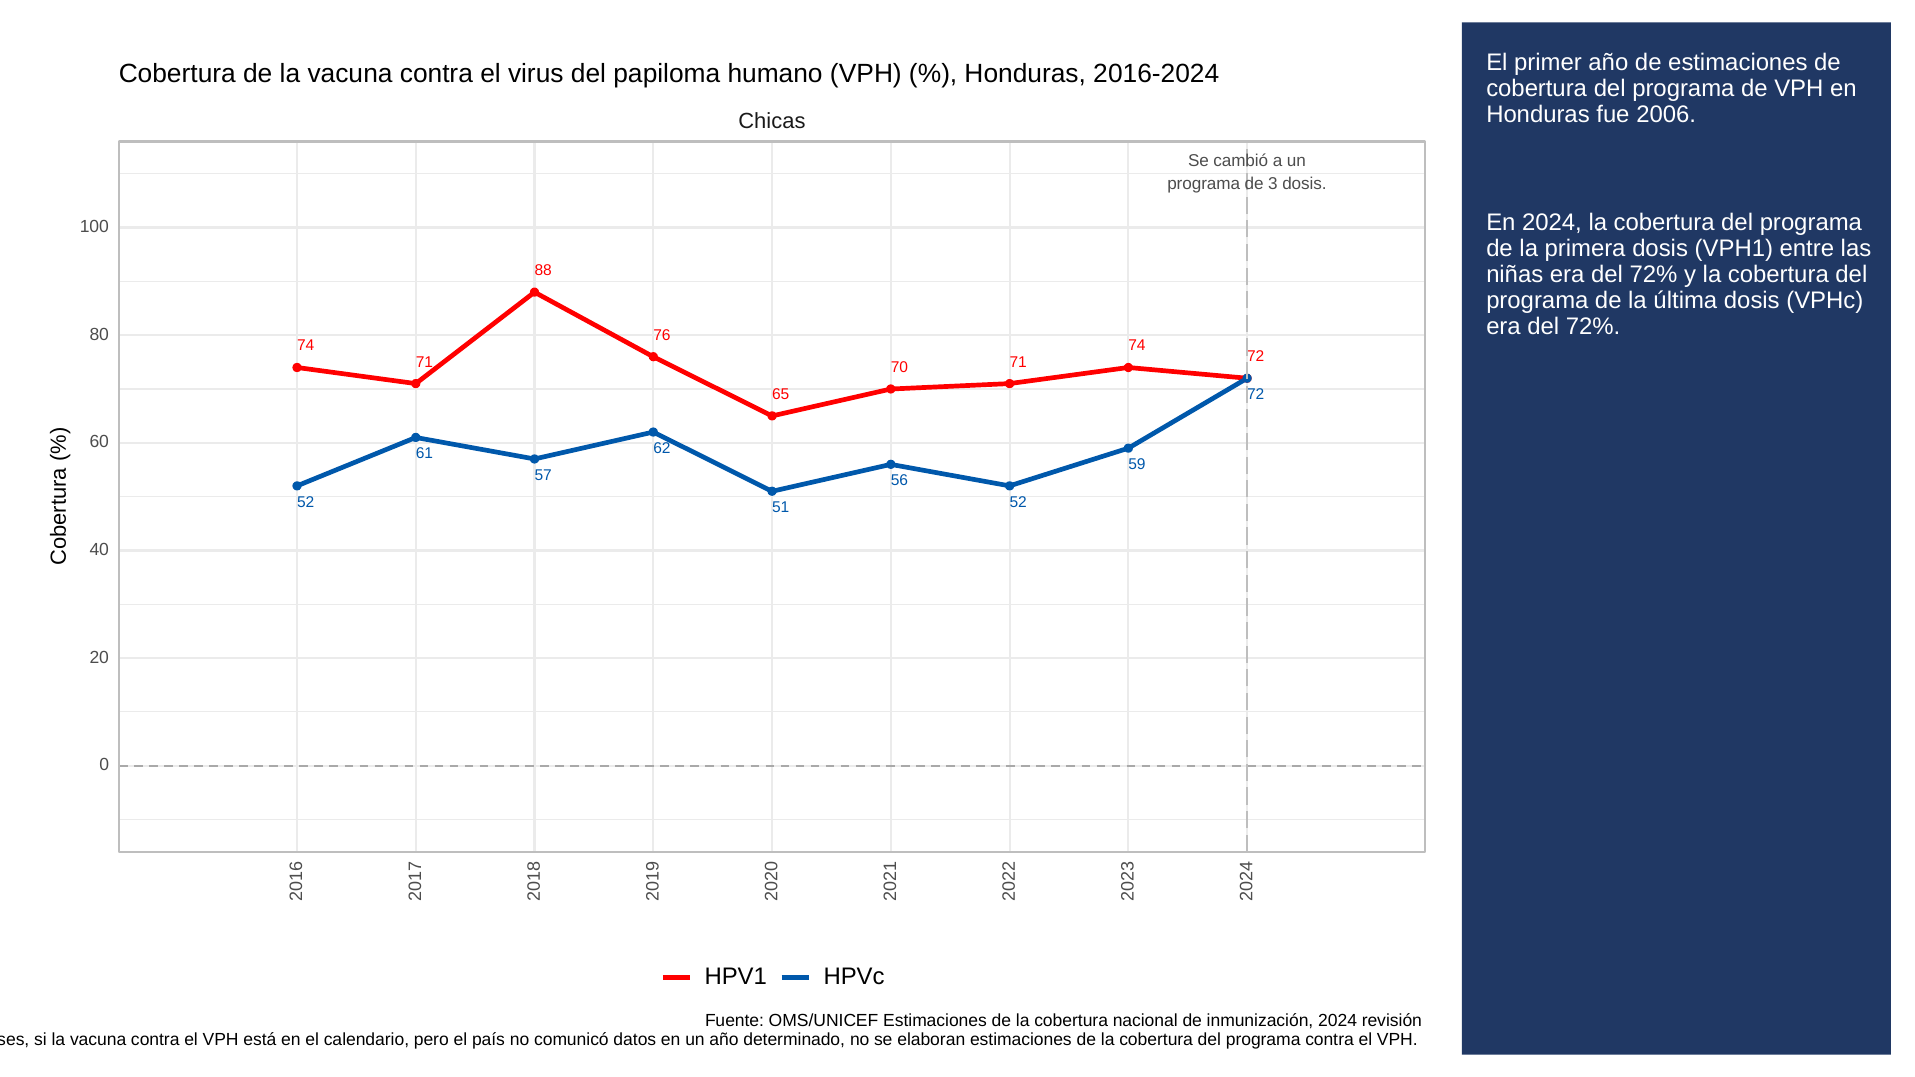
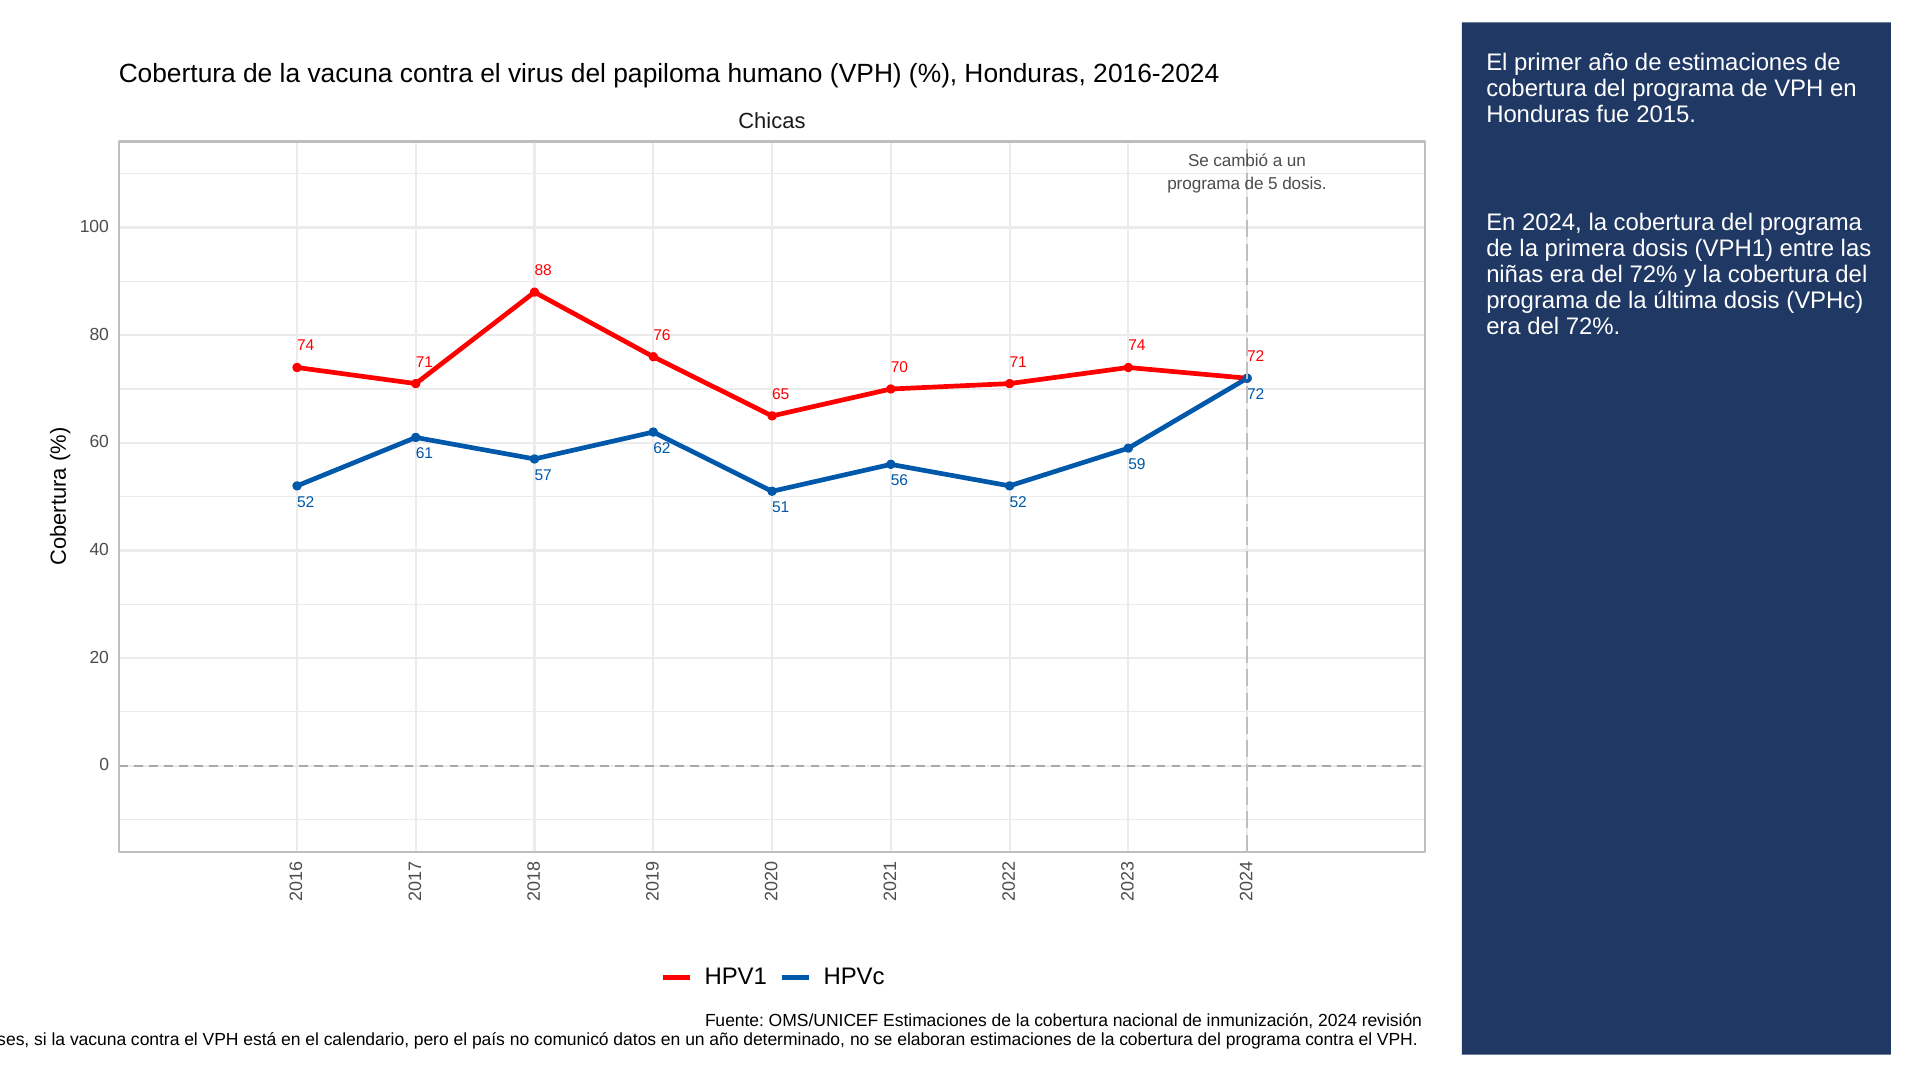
2006: 2006 -> 2015
de 3: 3 -> 5
